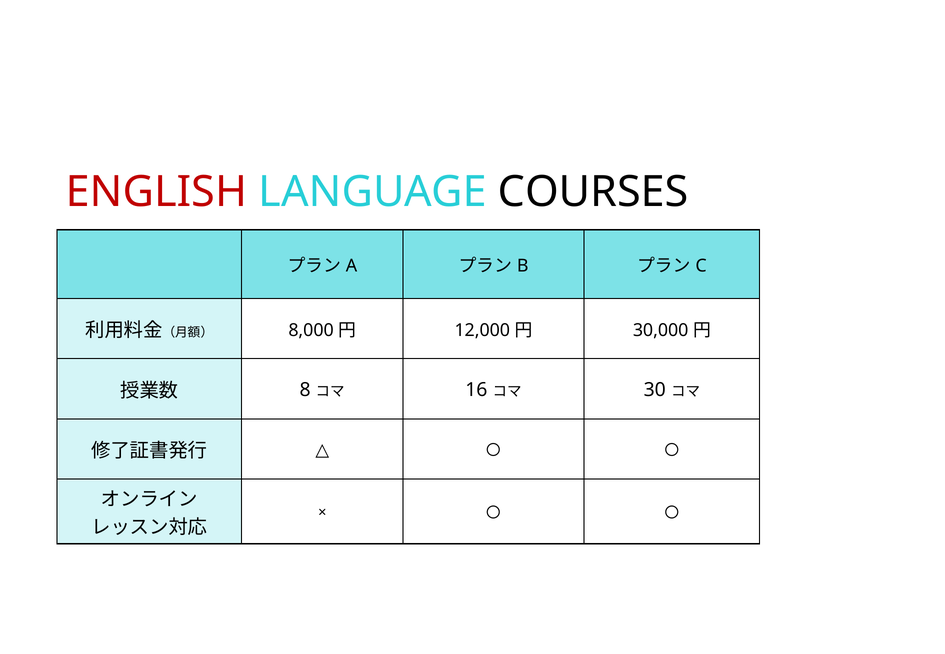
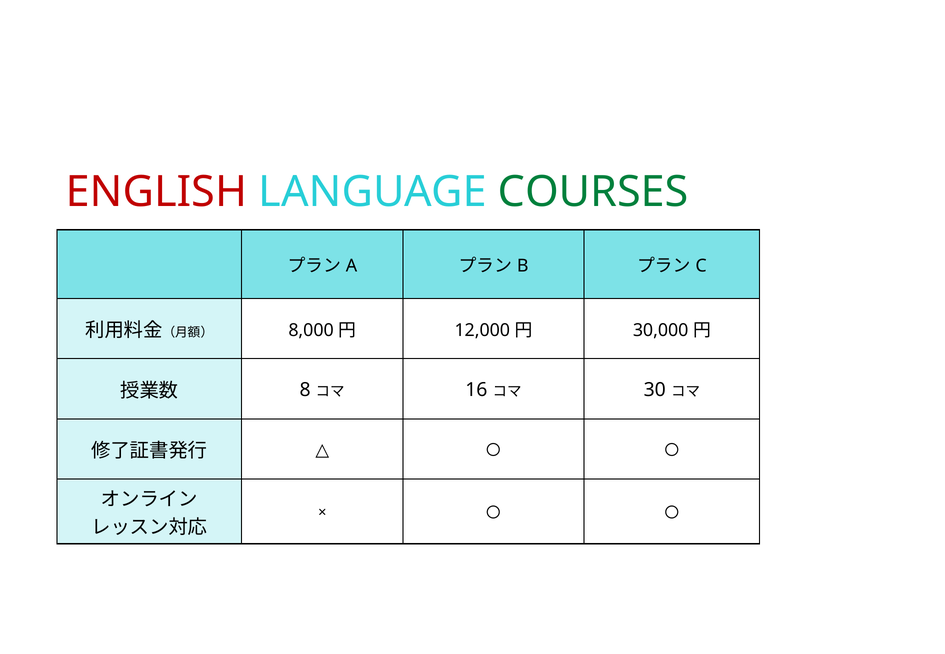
COURSES colour: black -> green
